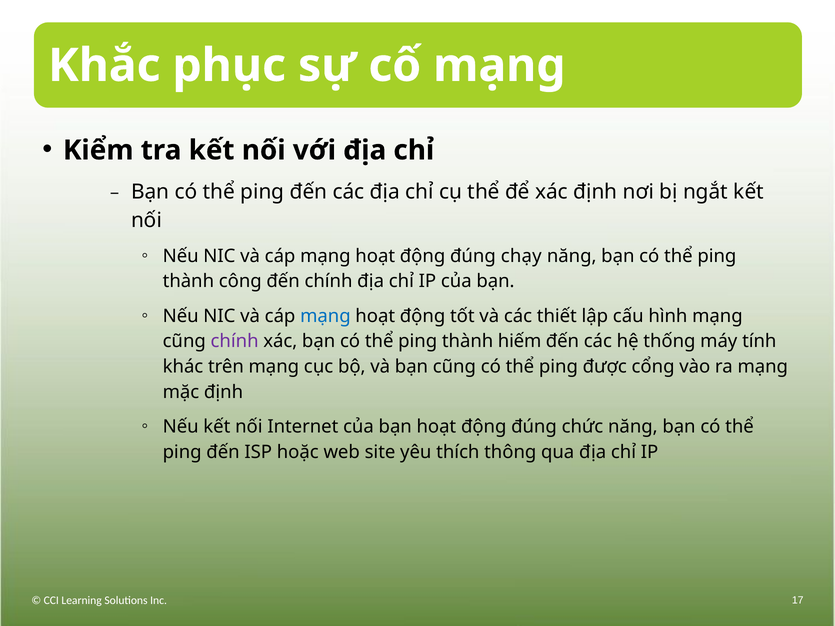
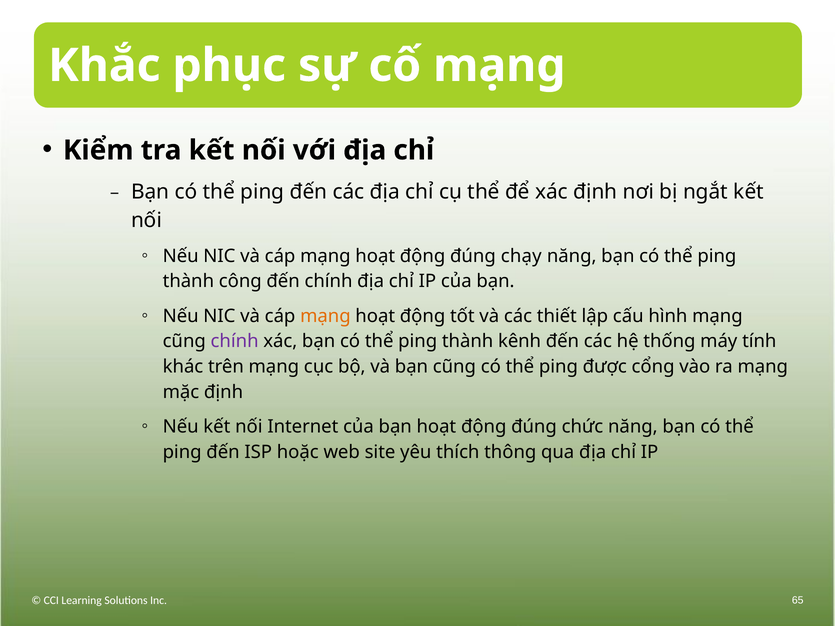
mạng at (325, 316) colour: blue -> orange
hiếm: hiếm -> kênh
17: 17 -> 65
